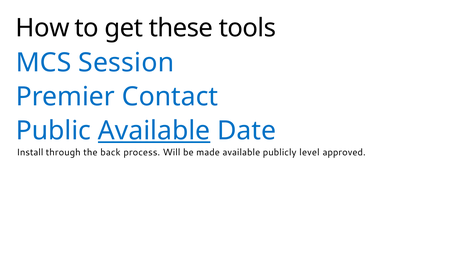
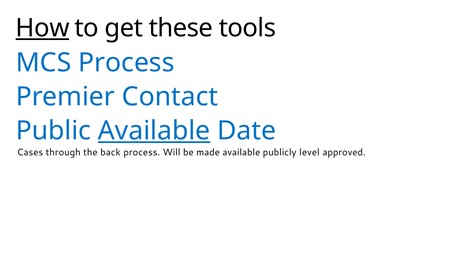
How underline: none -> present
MCS Session: Session -> Process
Install: Install -> Cases
